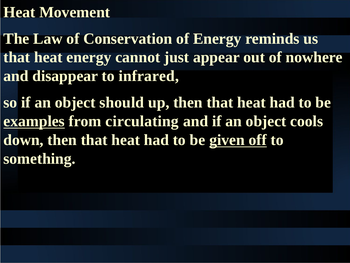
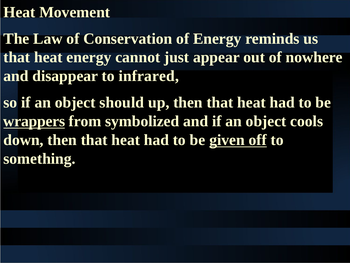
examples: examples -> wrappers
circulating: circulating -> symbolized
